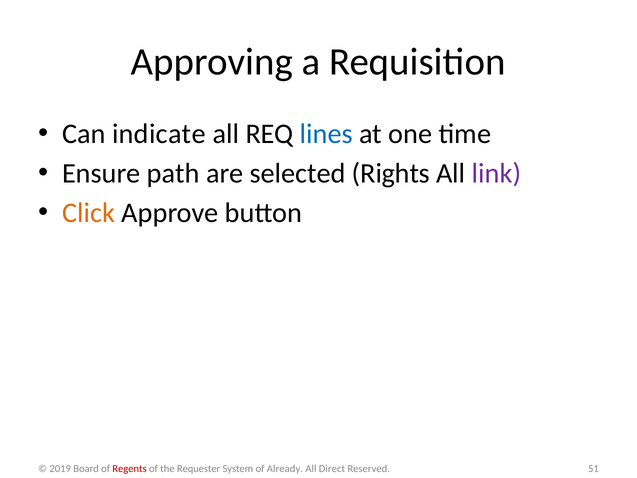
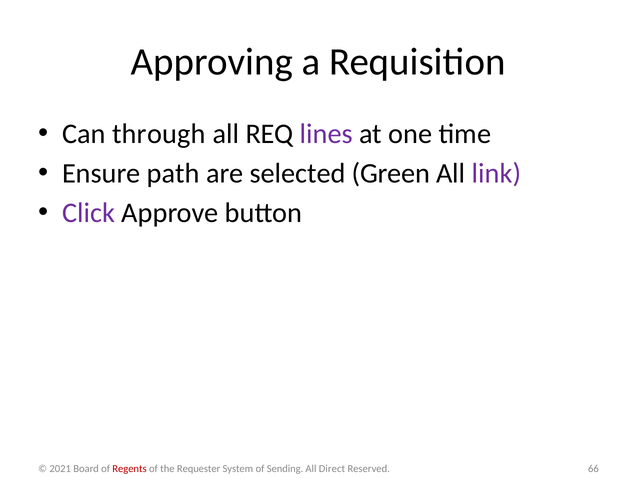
indicate: indicate -> through
lines colour: blue -> purple
Rights: Rights -> Green
Click colour: orange -> purple
2019: 2019 -> 2021
Already: Already -> Sending
51: 51 -> 66
